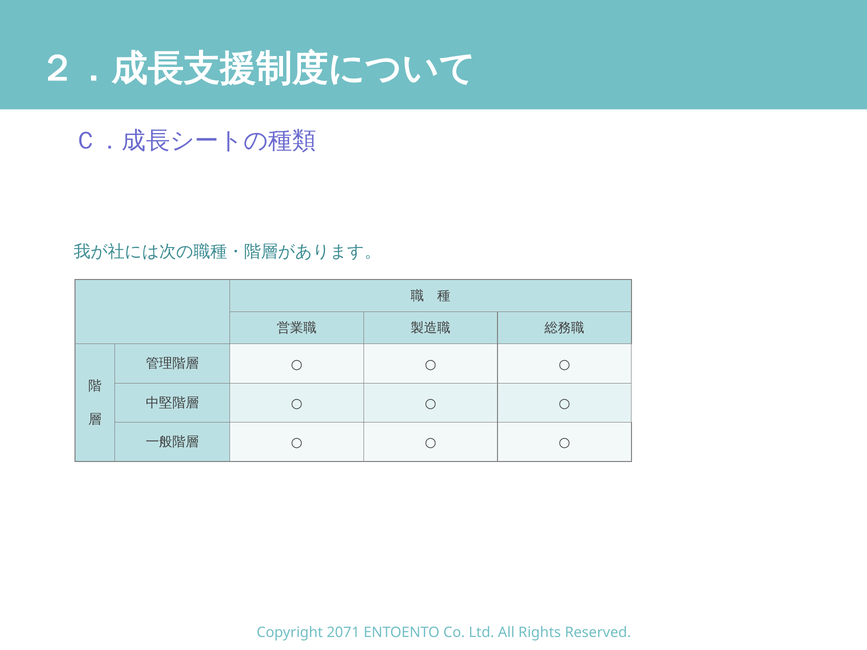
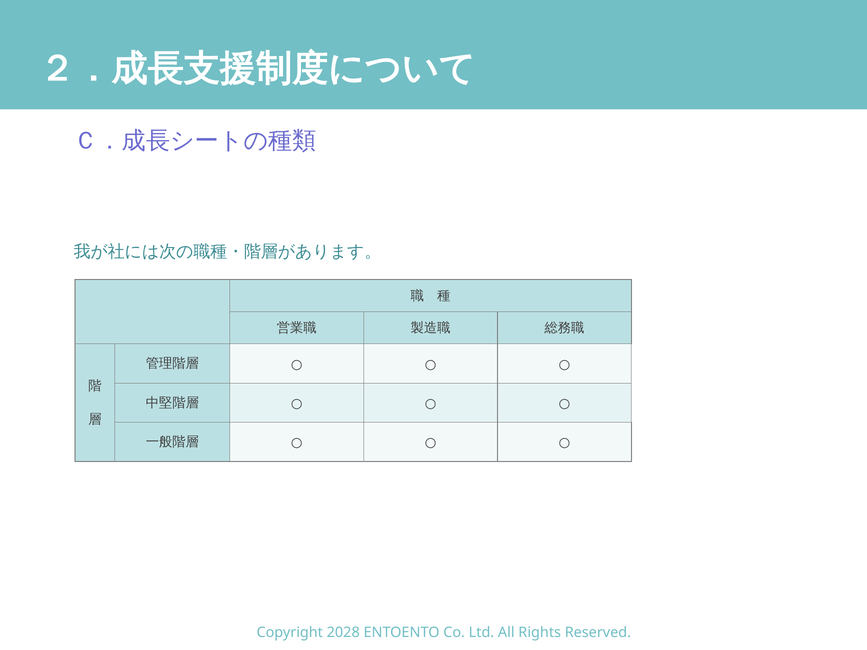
2071: 2071 -> 2028
